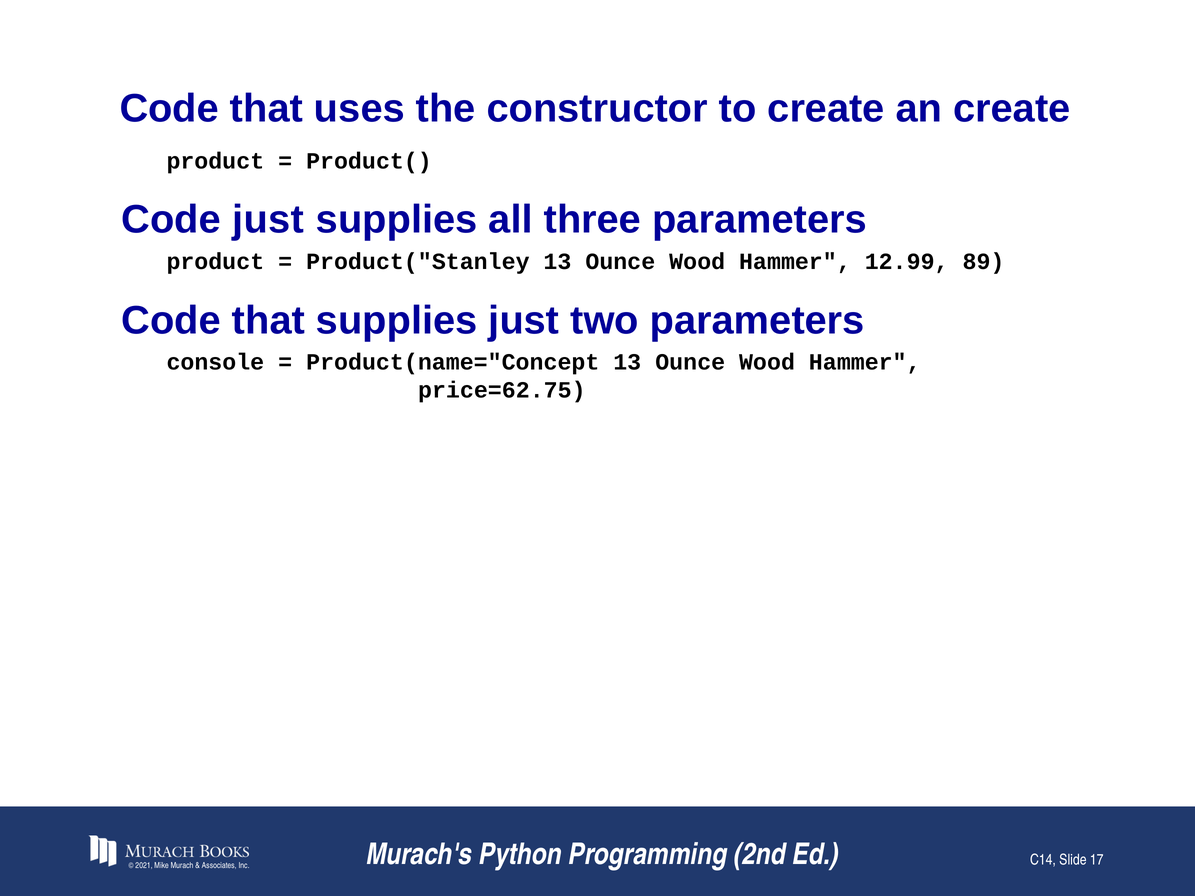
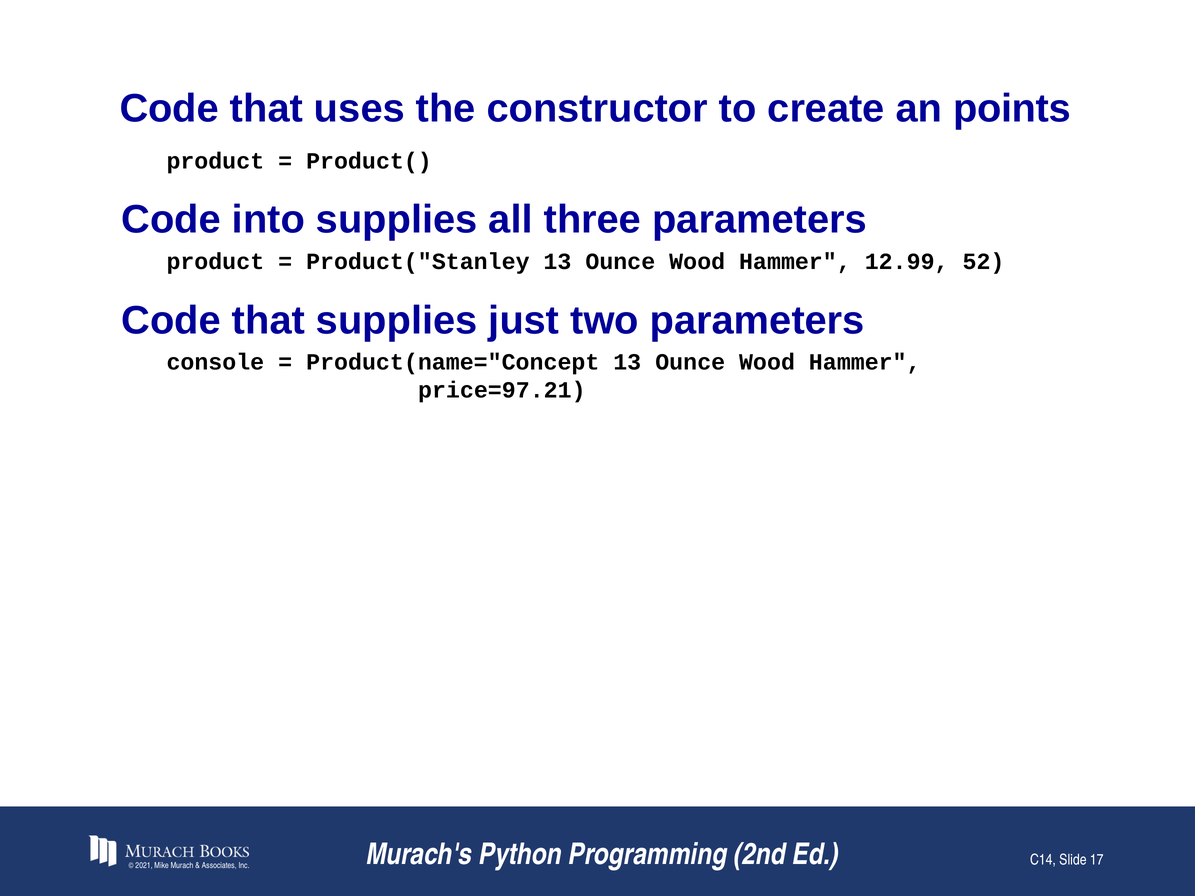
an create: create -> points
Code just: just -> into
89: 89 -> 52
price=62.75: price=62.75 -> price=97.21
